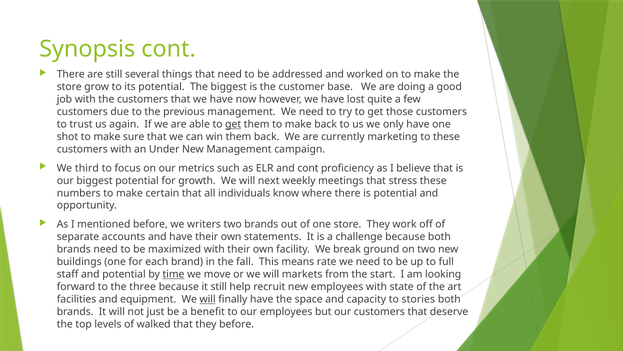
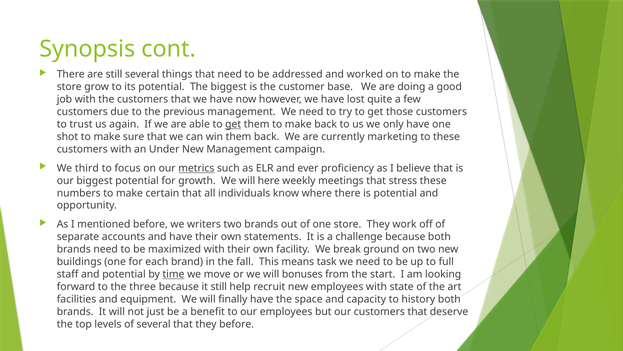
metrics underline: none -> present
and cont: cont -> ever
next: next -> here
rate: rate -> task
markets: markets -> bonuses
will at (208, 299) underline: present -> none
stories: stories -> history
of walked: walked -> several
